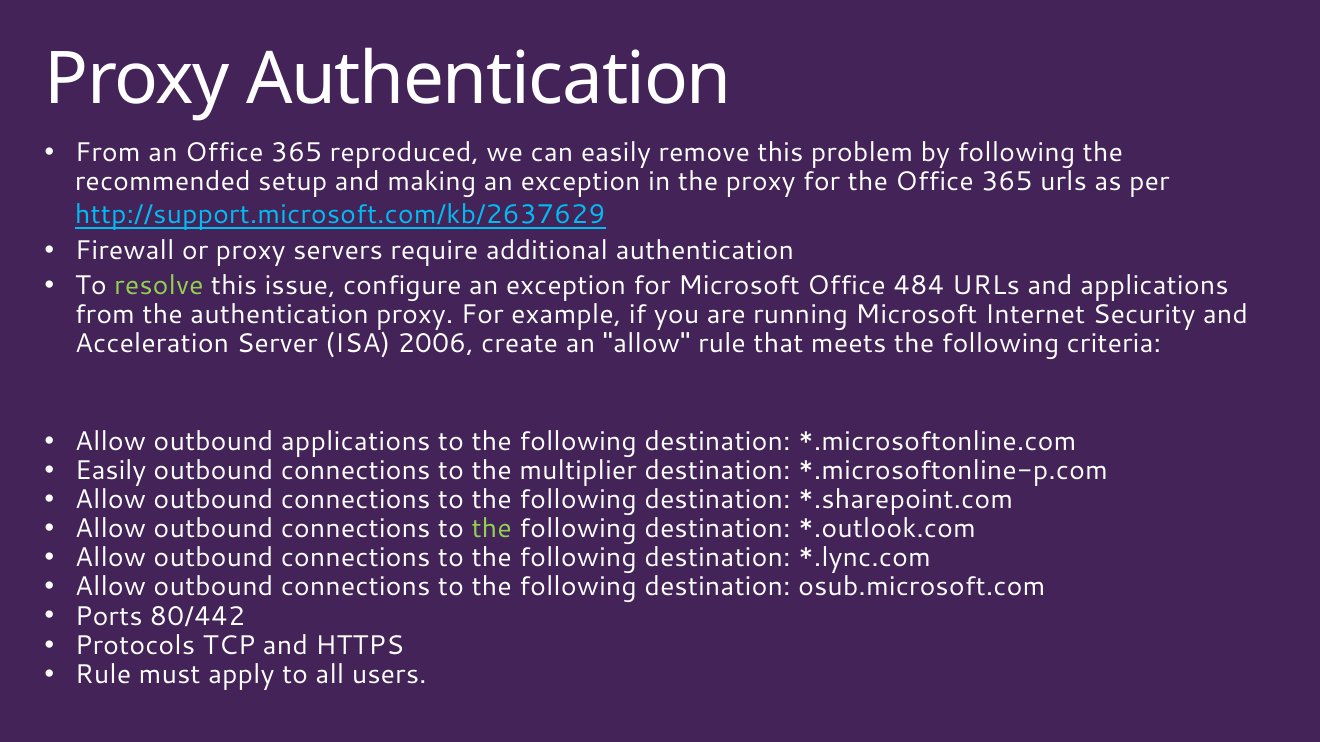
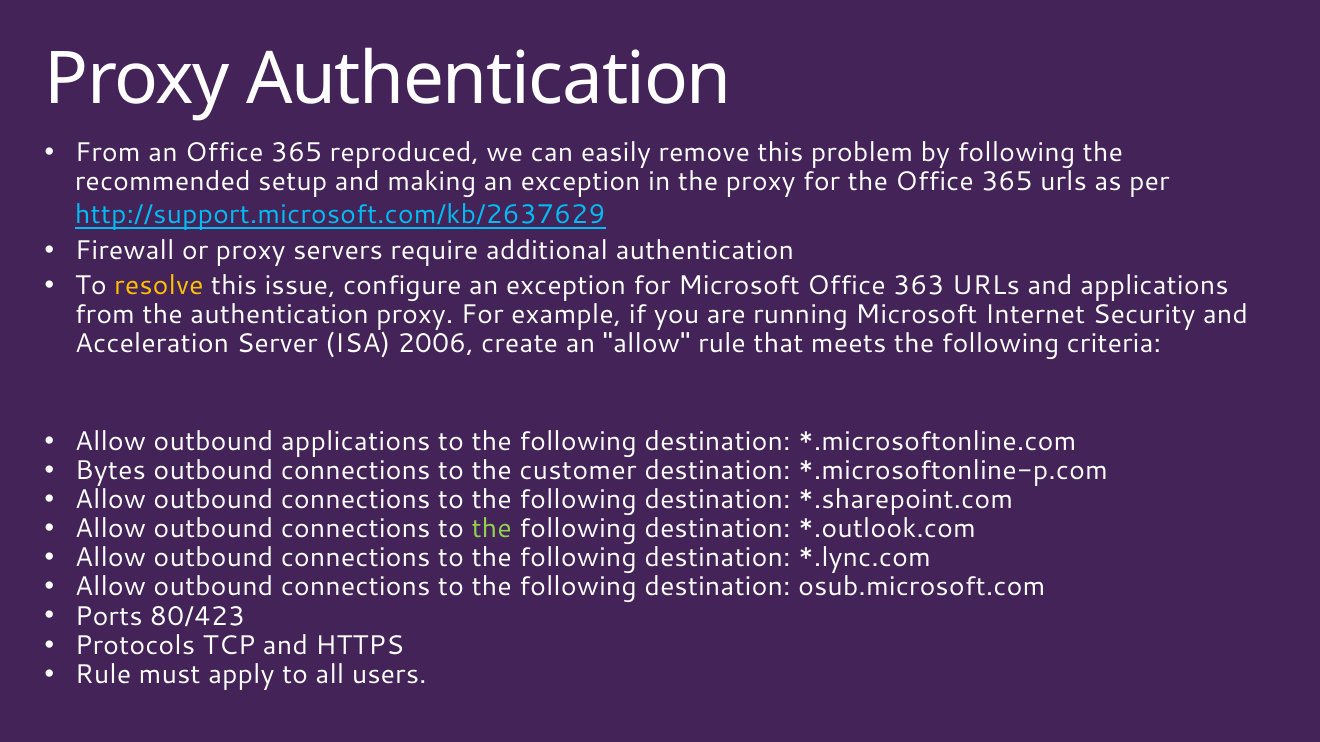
resolve colour: light green -> yellow
484: 484 -> 363
Easily at (111, 471): Easily -> Bytes
multiplier: multiplier -> customer
80/442: 80/442 -> 80/423
